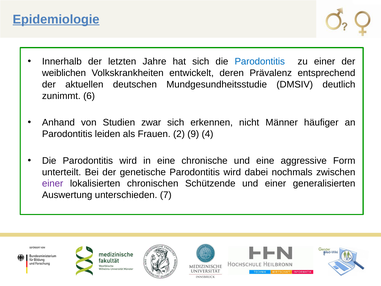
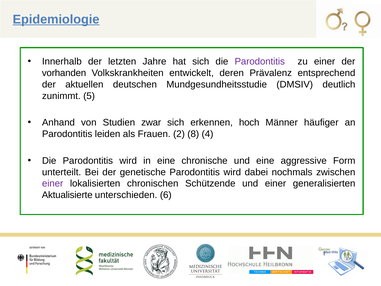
Parodontitis at (260, 62) colour: blue -> purple
weiblichen: weiblichen -> vorhanden
6: 6 -> 5
nicht: nicht -> hoch
9: 9 -> 8
Auswertung: Auswertung -> Aktualisierte
7: 7 -> 6
